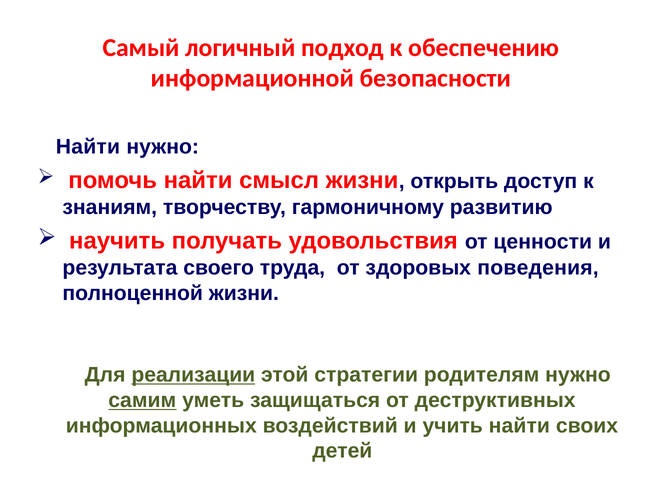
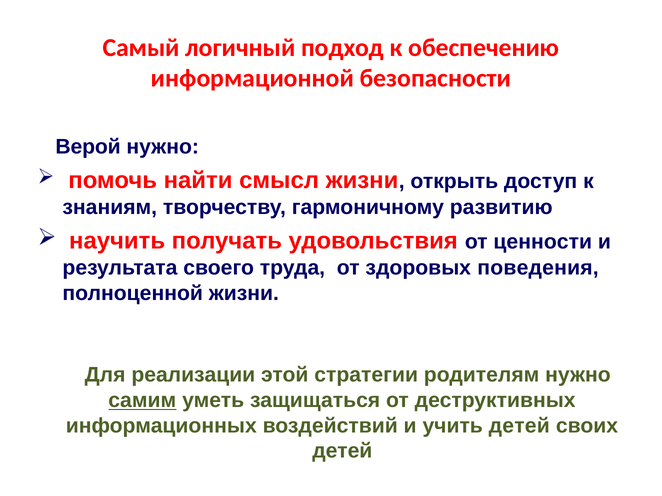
Найти at (88, 147): Найти -> Верой
реализации underline: present -> none
учить найти: найти -> детей
